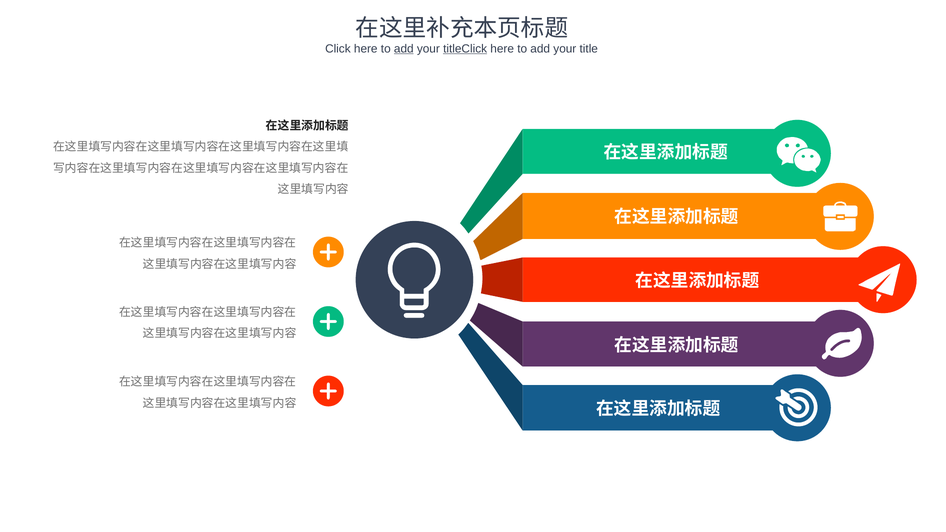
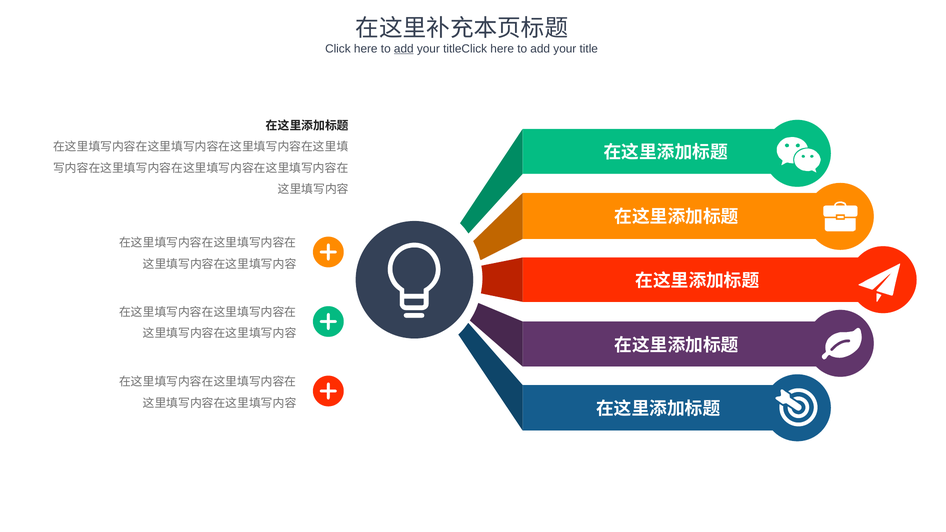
titleClick underline: present -> none
